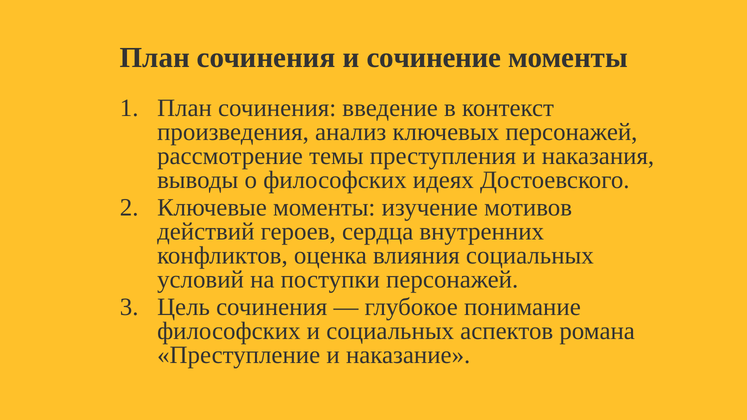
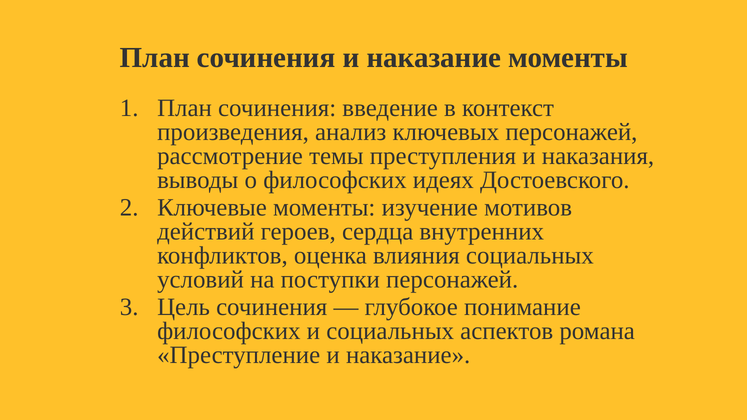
сочинения и сочинение: сочинение -> наказание
